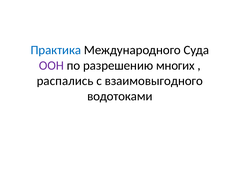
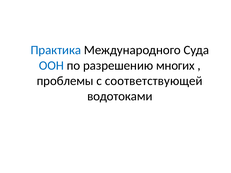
ООН colour: purple -> blue
распались: распались -> проблемы
взаимовыгодного: взаимовыгодного -> соответствующей
